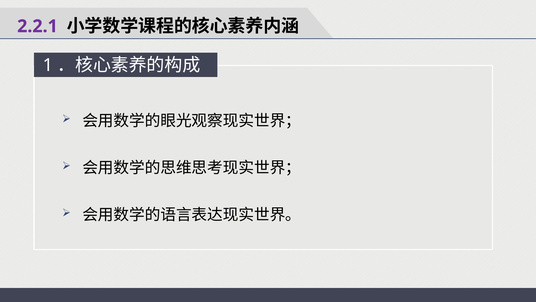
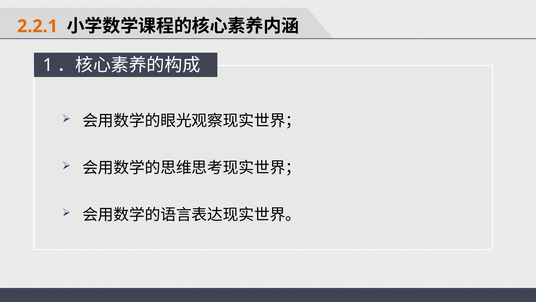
2.2.1 colour: purple -> orange
